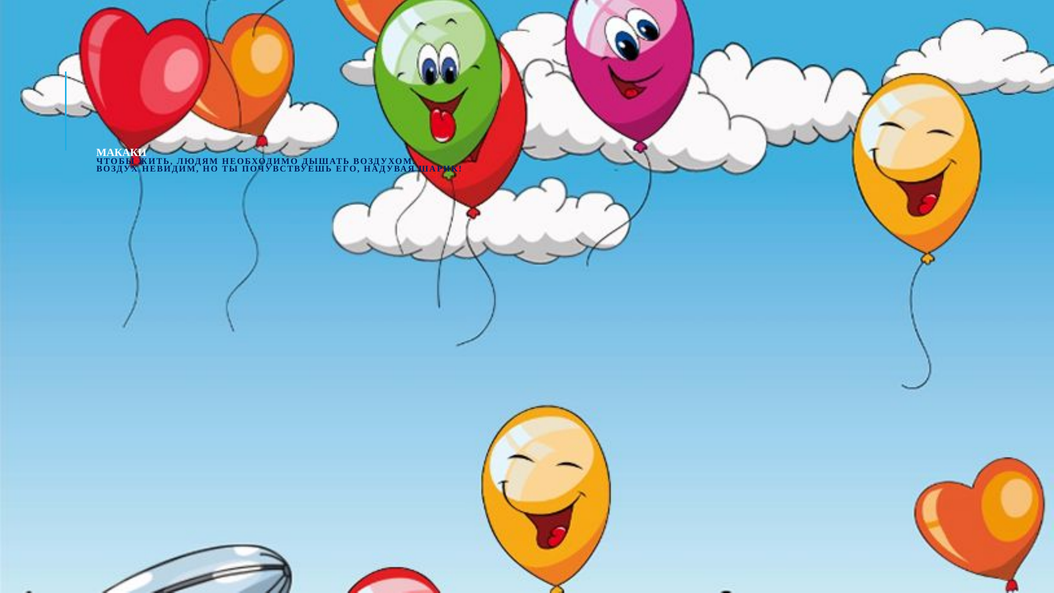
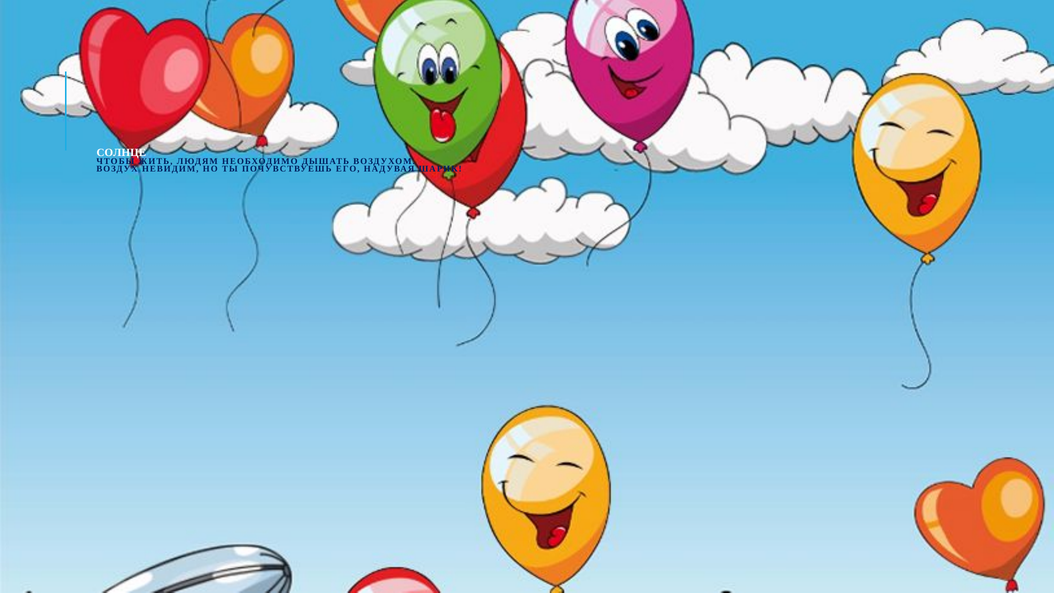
МАКАКИ: МАКАКИ -> СОЛНЦЕ
